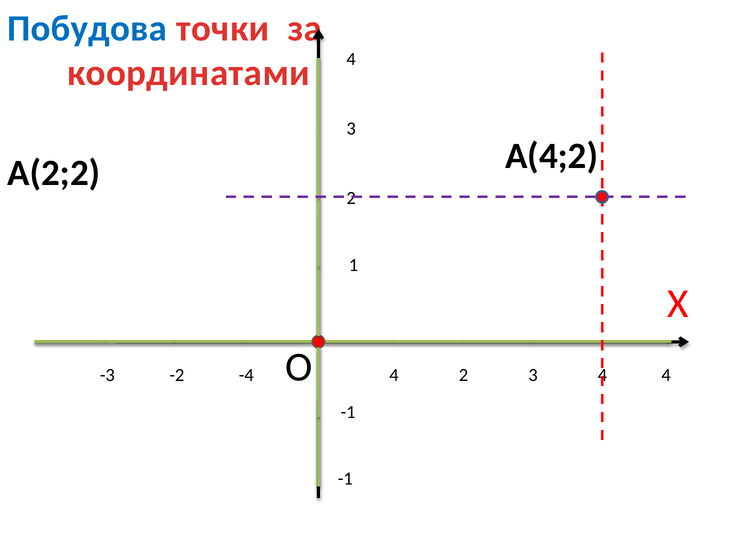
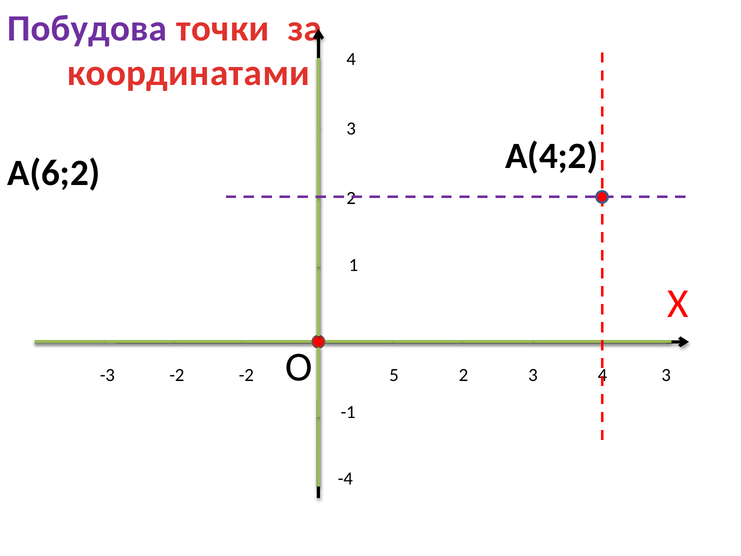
Побудова colour: blue -> purple
А(2;2: А(2;2 -> А(6;2
О 4: 4 -> 5
4 at (666, 375): 4 -> 3
-4 at (246, 375): -4 -> -2
-1 at (345, 479): -1 -> -4
